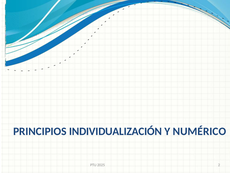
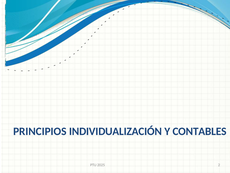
NUMÉRICO: NUMÉRICO -> CONTABLES
